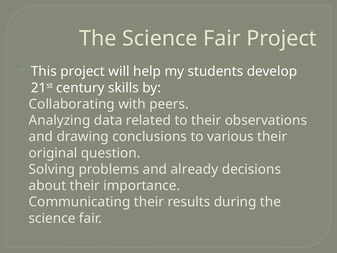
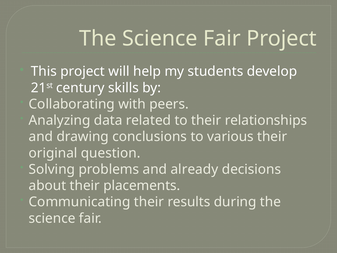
observations: observations -> relationships
importance: importance -> placements
